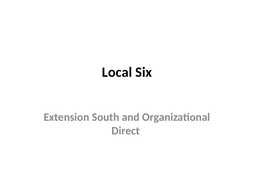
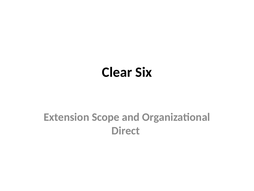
Local: Local -> Clear
South: South -> Scope
